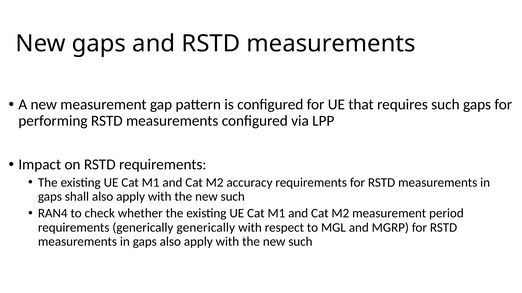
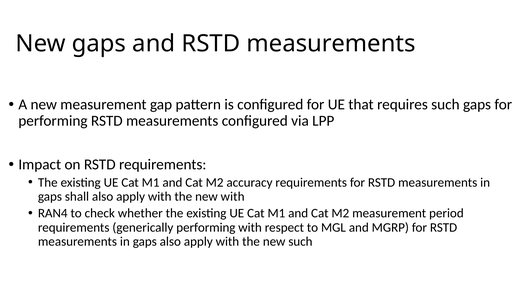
such at (233, 197): such -> with
generically generically: generically -> performing
